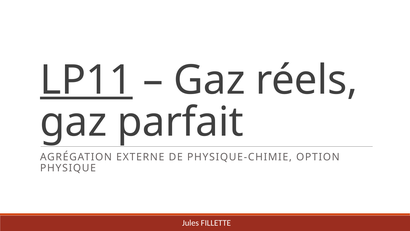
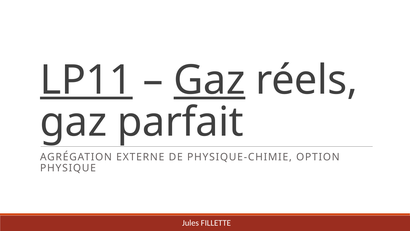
Gaz at (209, 80) underline: none -> present
